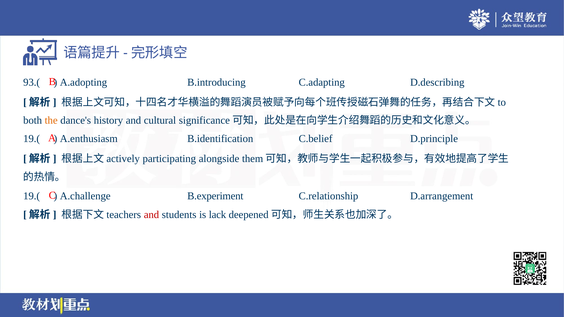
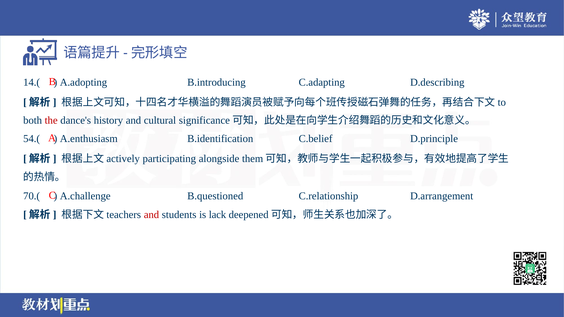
93.(: 93.( -> 14.(
the colour: orange -> red
19.( at (32, 139): 19.( -> 54.(
19.( at (32, 196): 19.( -> 70.(
B.experiment: B.experiment -> B.questioned
